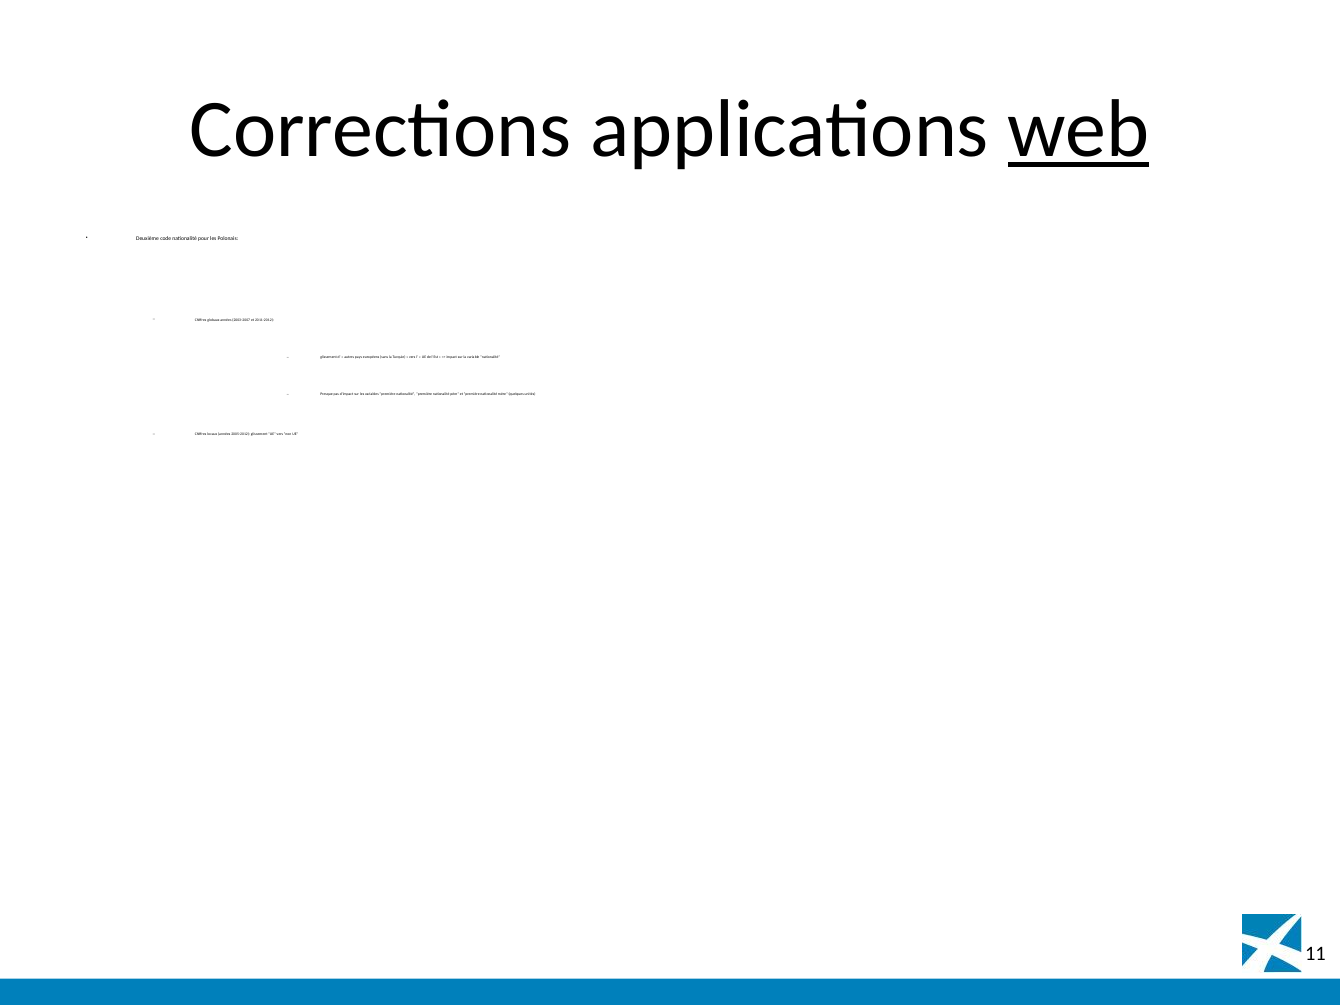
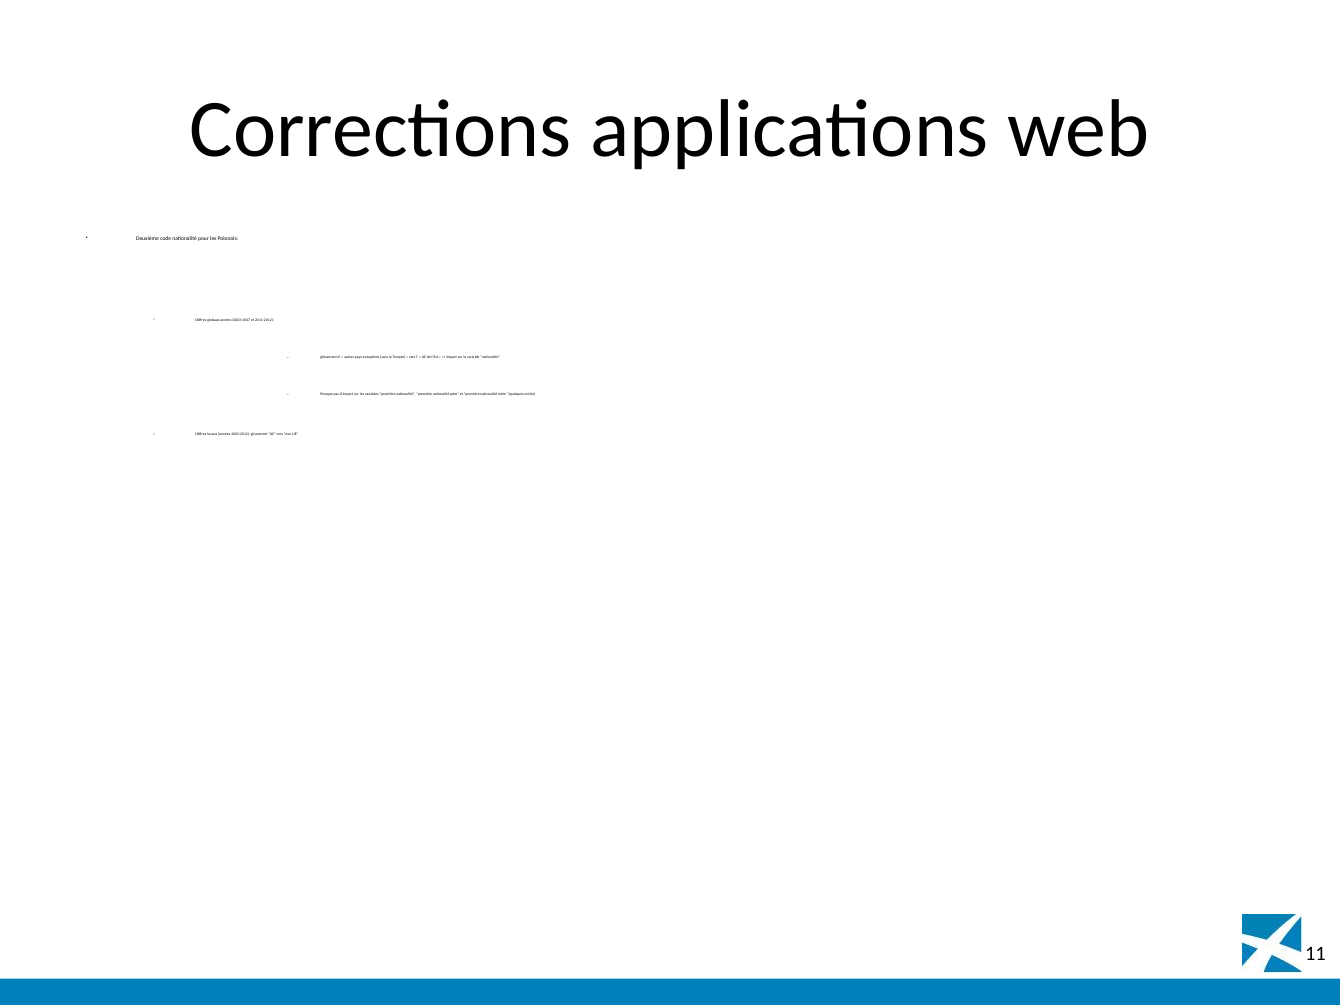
web underline: present -> none
